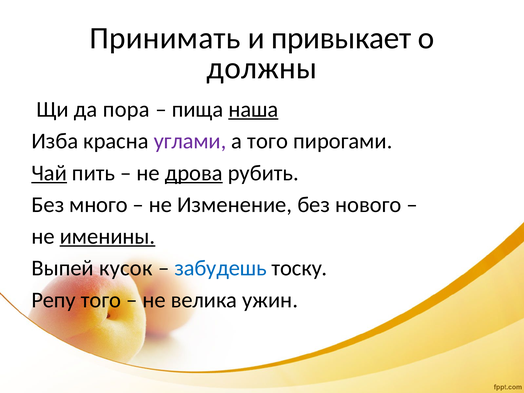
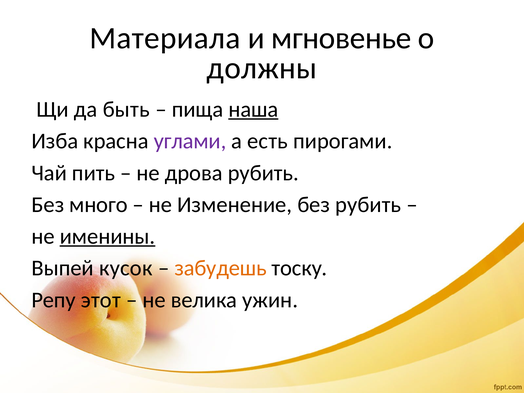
Принимать: Принимать -> Материала
привыкает: привыкает -> мгновенье
пора: пора -> быть
а того: того -> есть
Чай underline: present -> none
дрова underline: present -> none
без нового: нового -> рубить
забудешь colour: blue -> orange
Репу того: того -> этот
